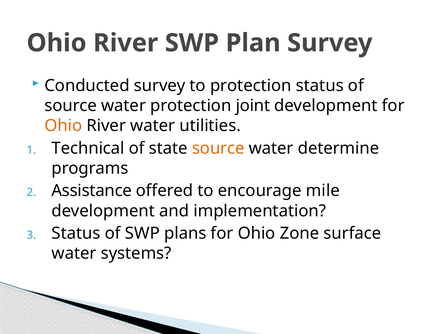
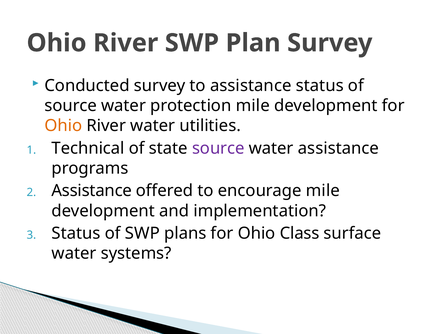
to protection: protection -> assistance
protection joint: joint -> mile
source at (218, 148) colour: orange -> purple
water determine: determine -> assistance
Zone: Zone -> Class
